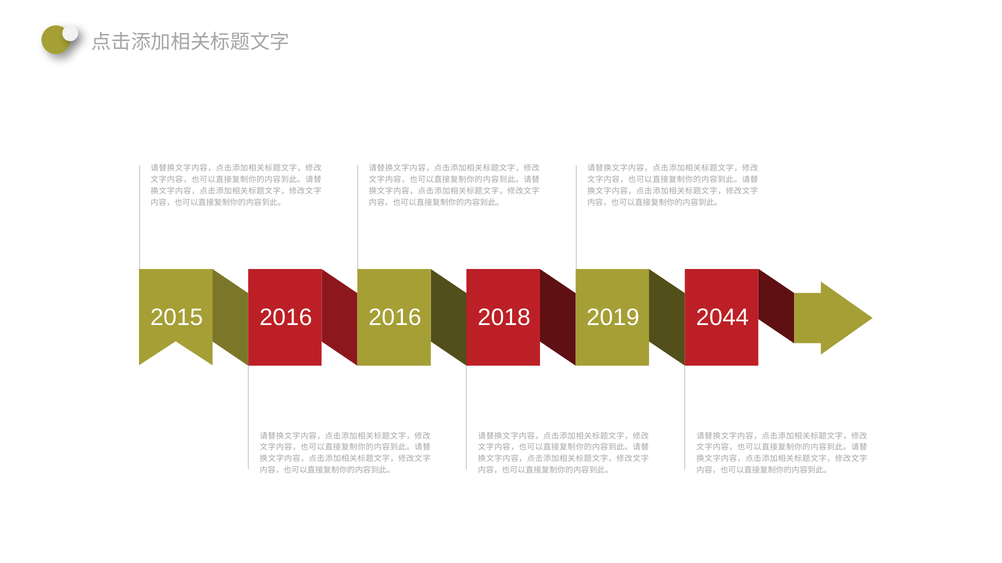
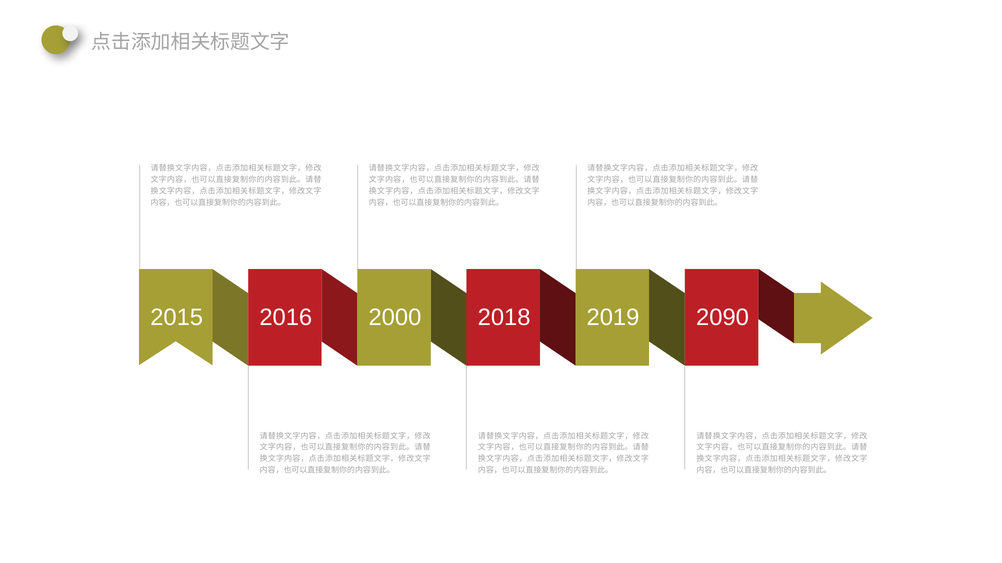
2016 2016: 2016 -> 2000
2044: 2044 -> 2090
